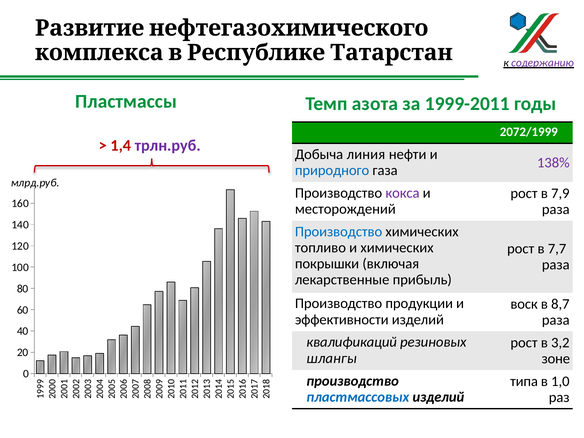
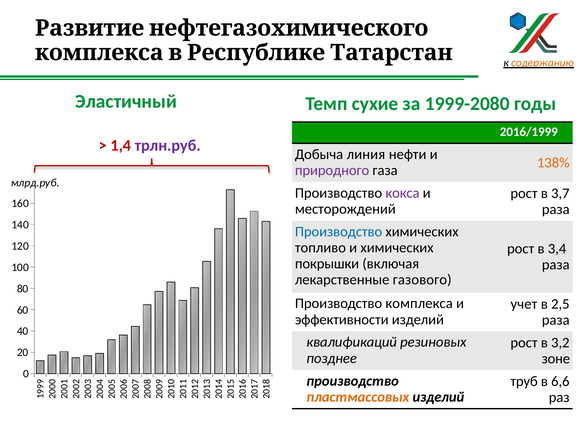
содержанию colour: purple -> orange
Пластмассы: Пластмассы -> Эластичный
азота: азота -> сухие
1999-2011: 1999-2011 -> 1999-2080
2072/1999: 2072/1999 -> 2016/1999
138% colour: purple -> orange
природного colour: blue -> purple
7,9: 7,9 -> 3,7
7,7: 7,7 -> 3,4
прибыль: прибыль -> газового
продукции: продукции -> комплекса
воск: воск -> учет
8,7: 8,7 -> 2,5
шлангы: шлангы -> позднее
типа: типа -> труб
1,0: 1,0 -> 6,6
пластмассовых colour: blue -> orange
